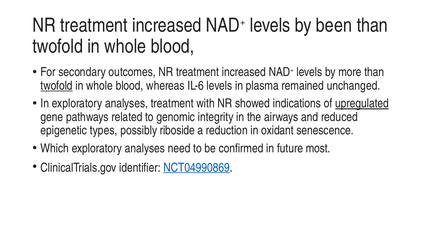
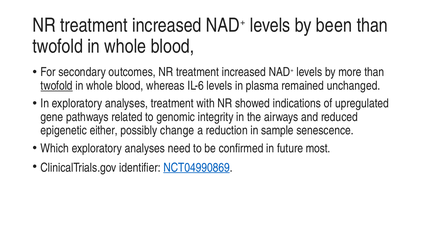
upregulated underline: present -> none
types: types -> either
riboside: riboside -> change
oxidant: oxidant -> sample
